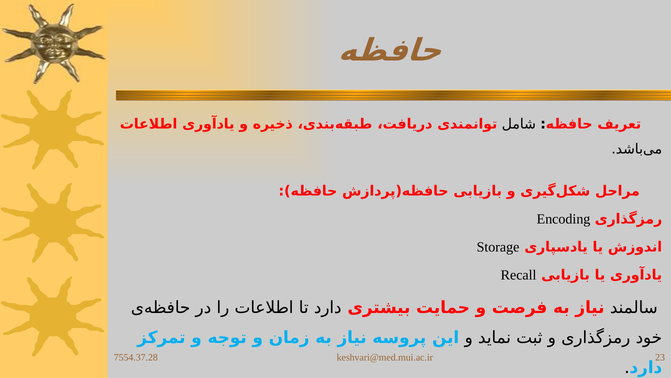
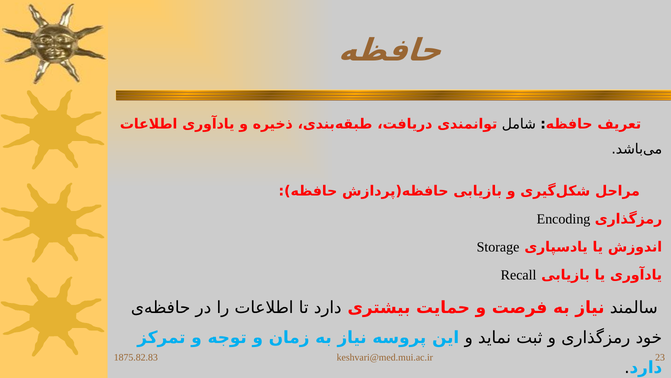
7554.37.28: 7554.37.28 -> 1875.82.83
